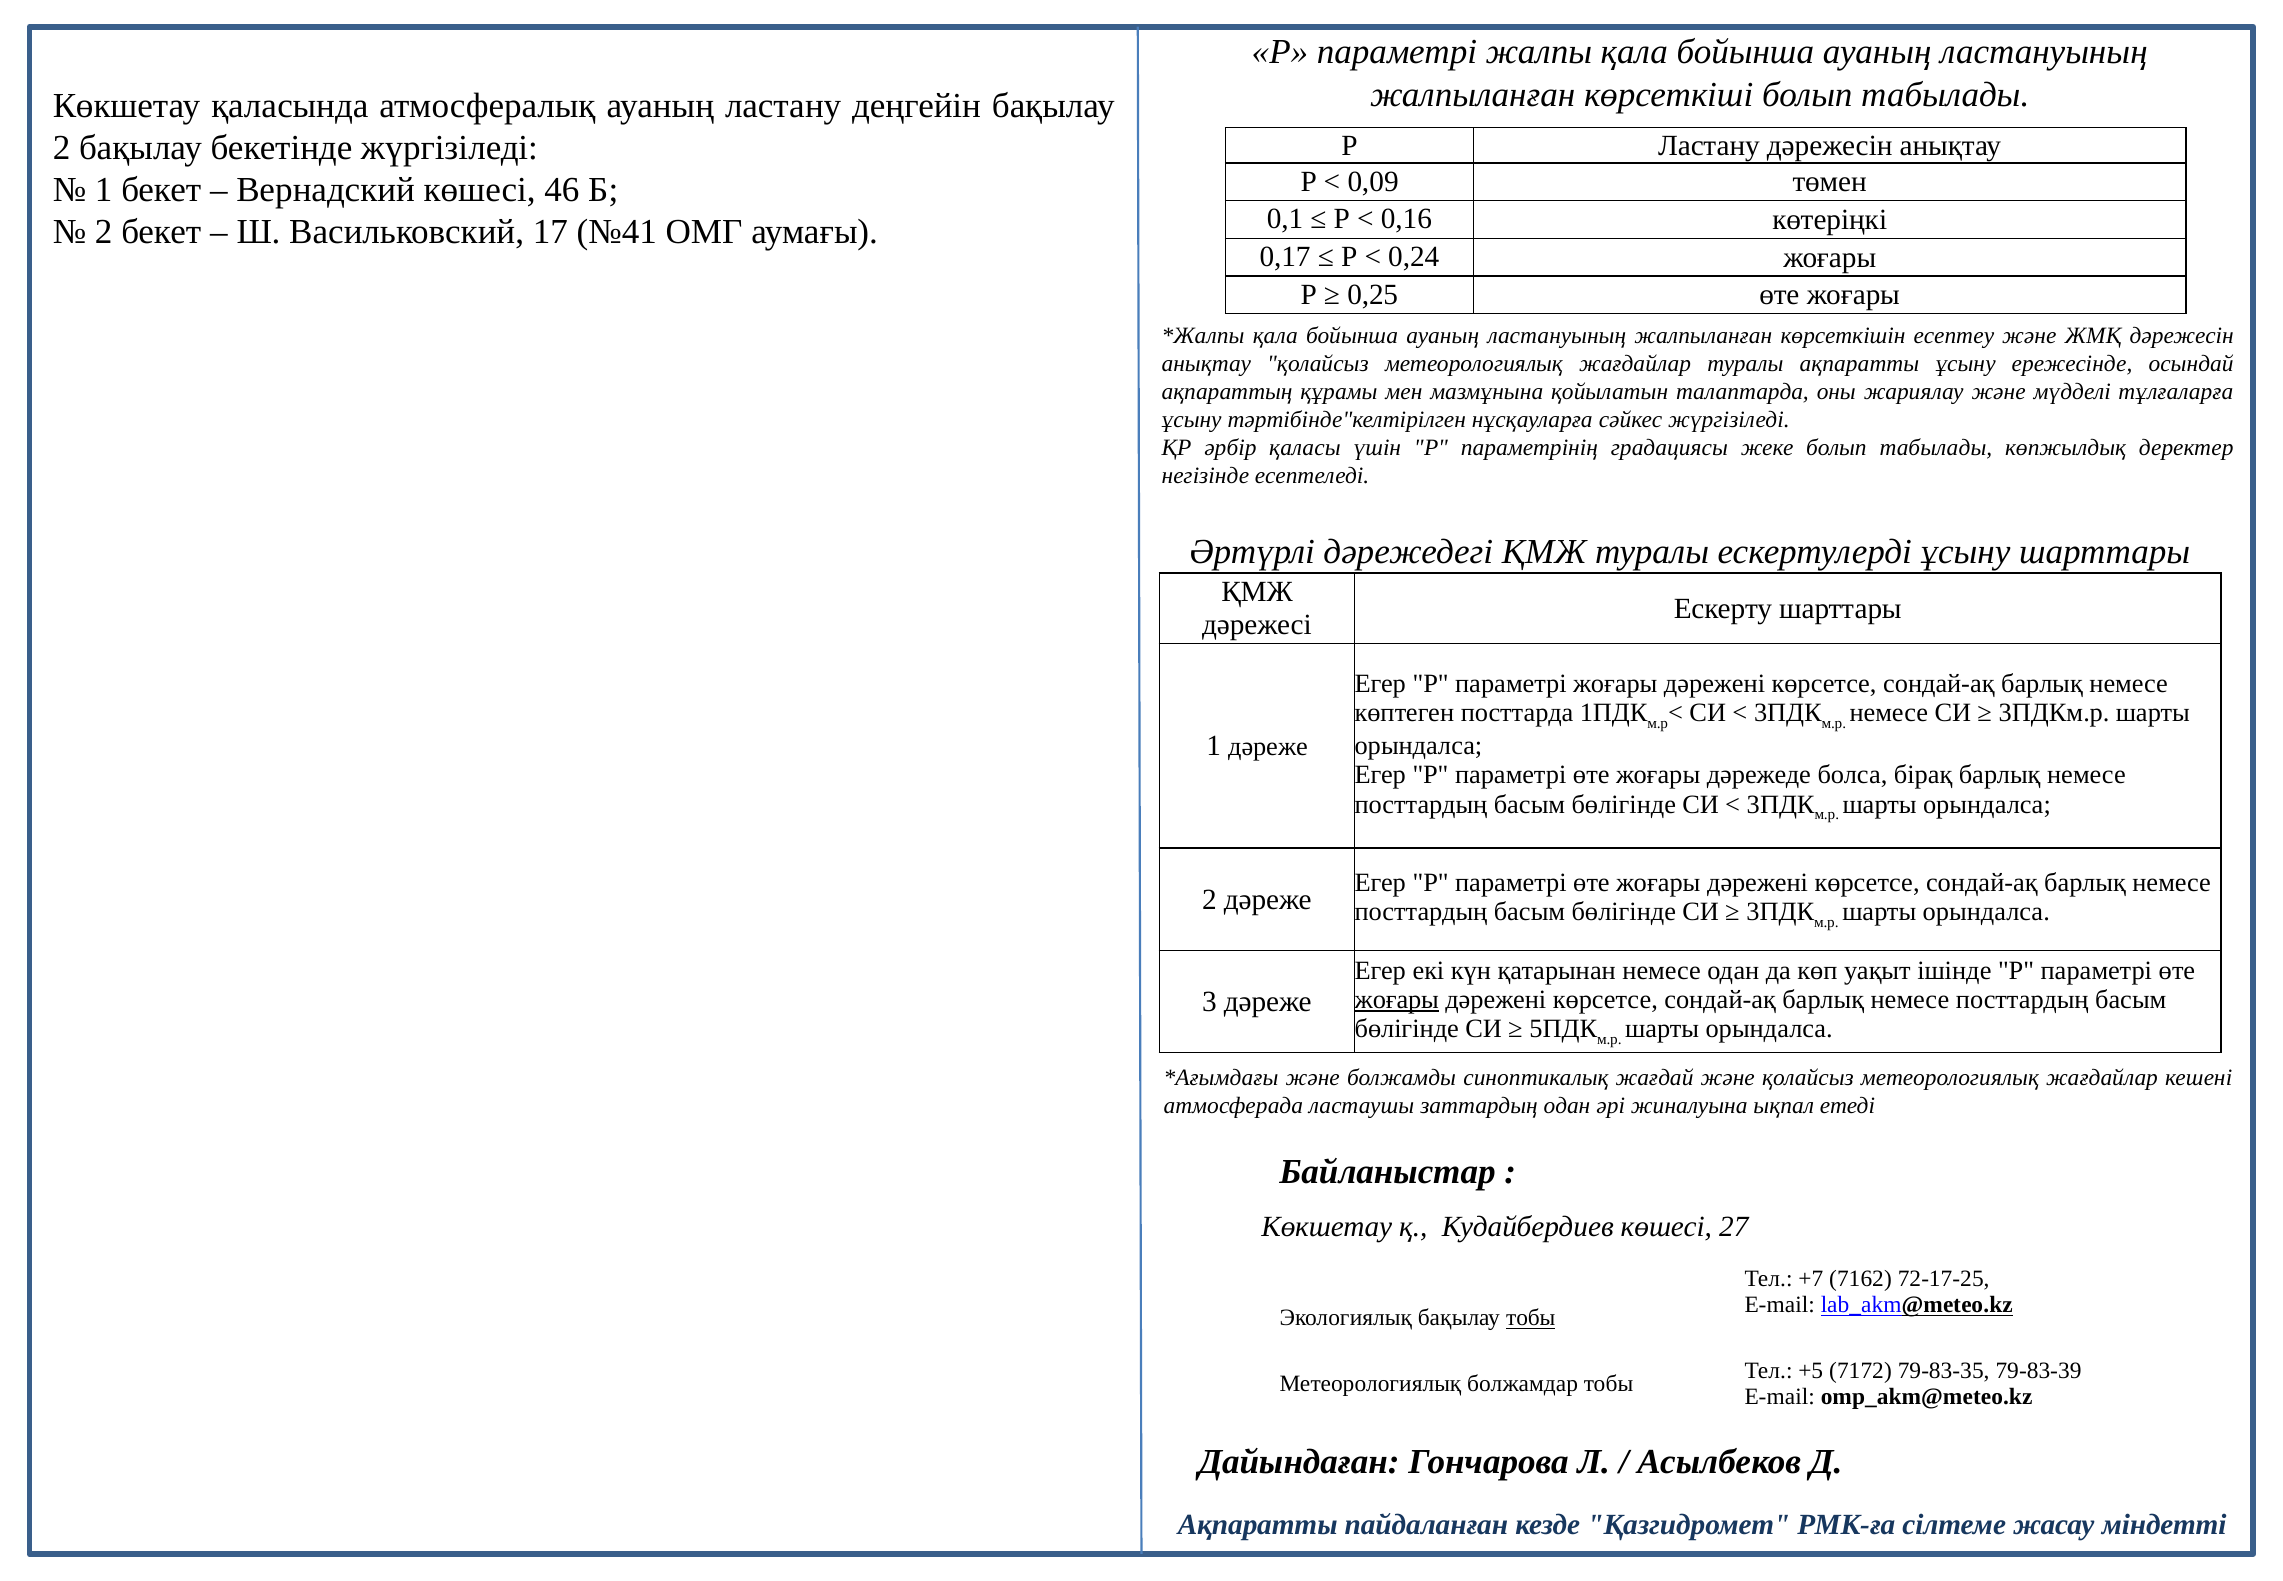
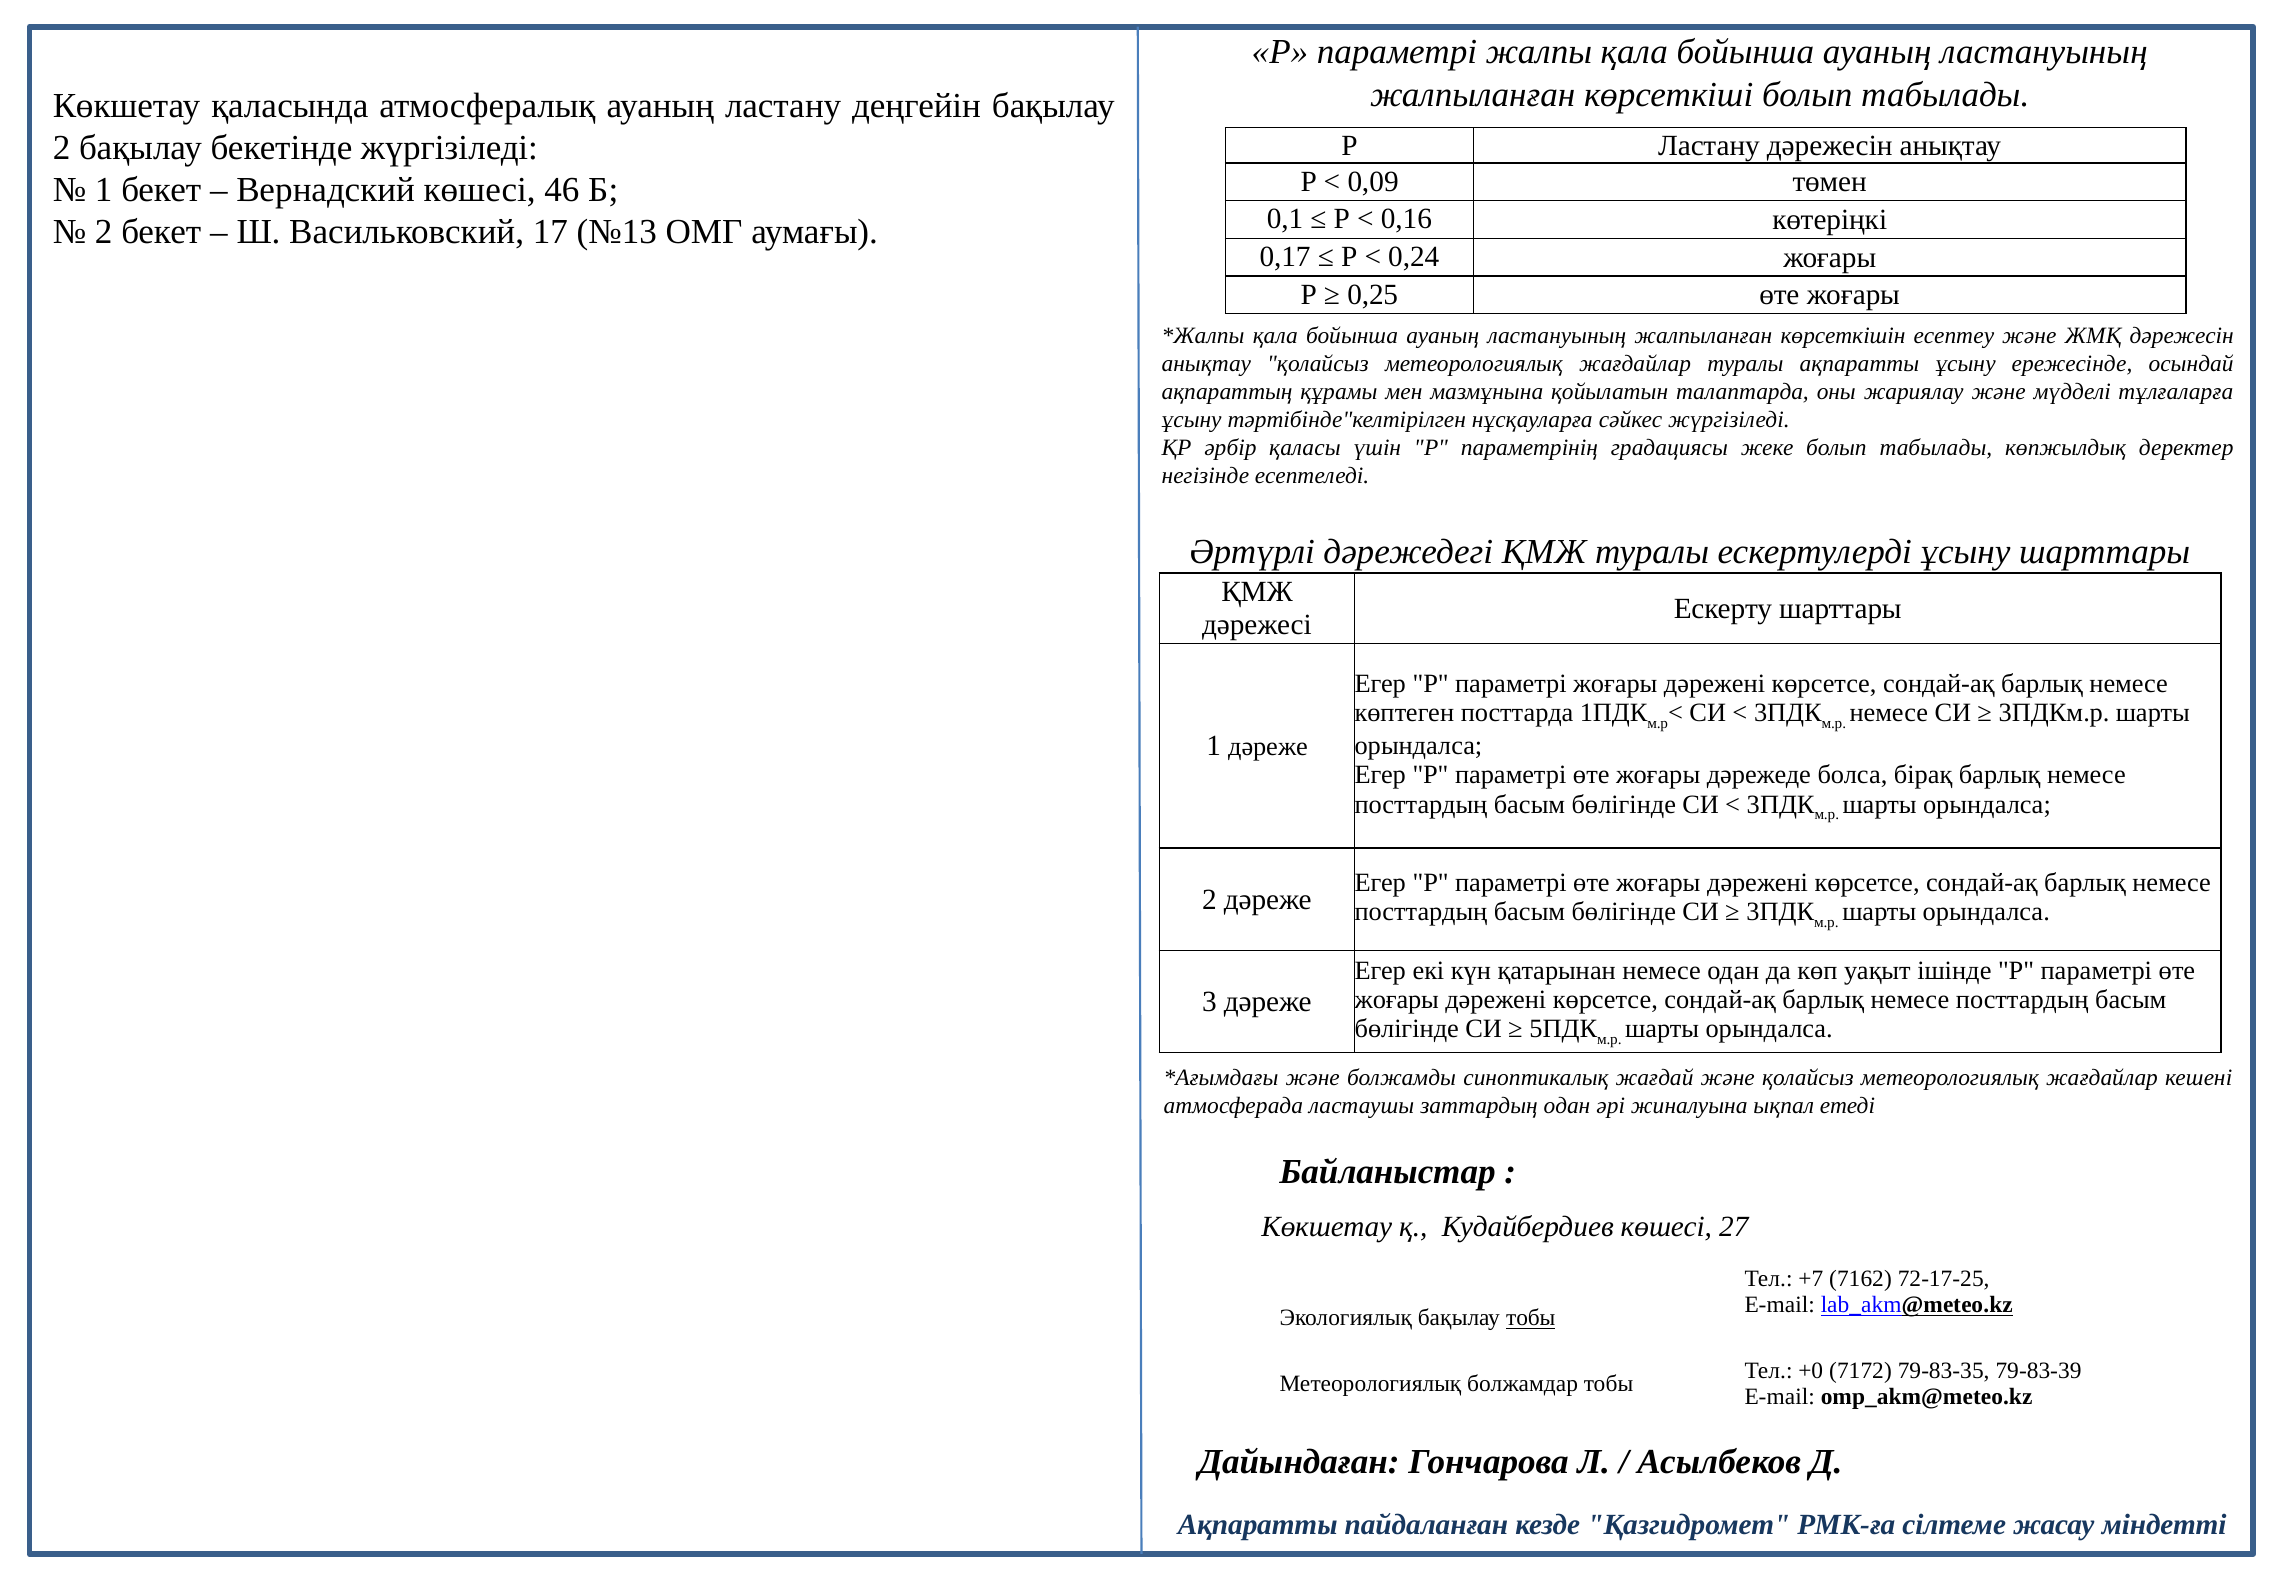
№41: №41 -> №13
жоғары at (1397, 999) underline: present -> none
+5: +5 -> +0
